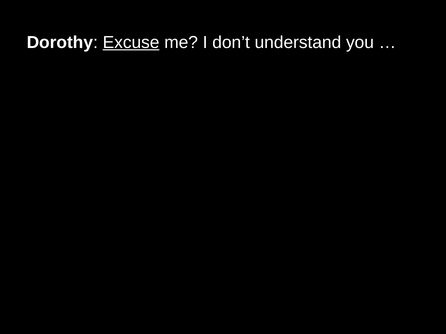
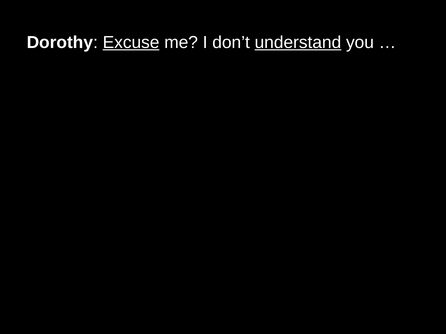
understand underline: none -> present
